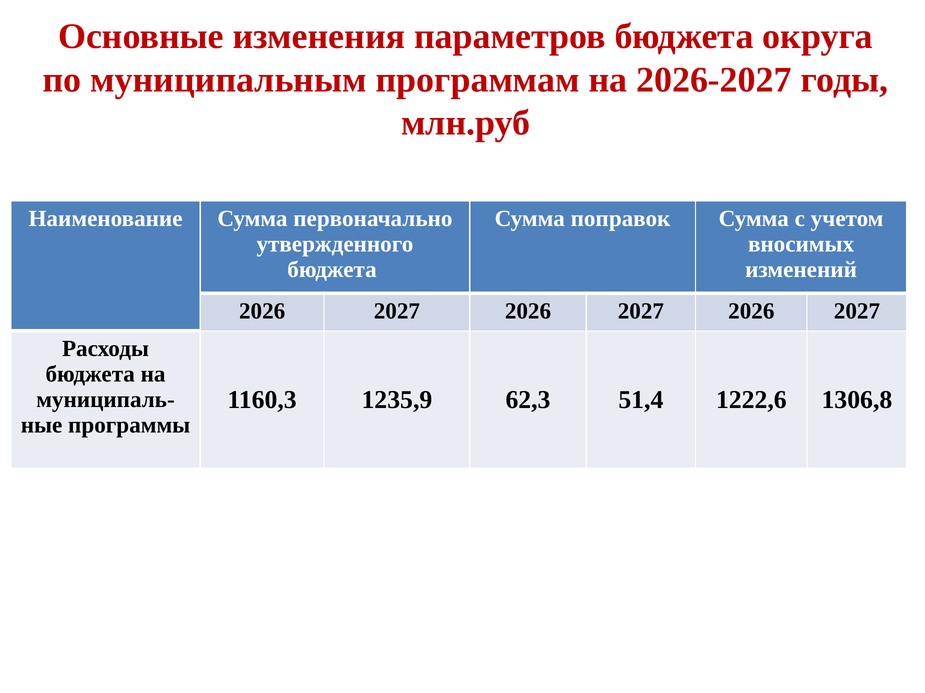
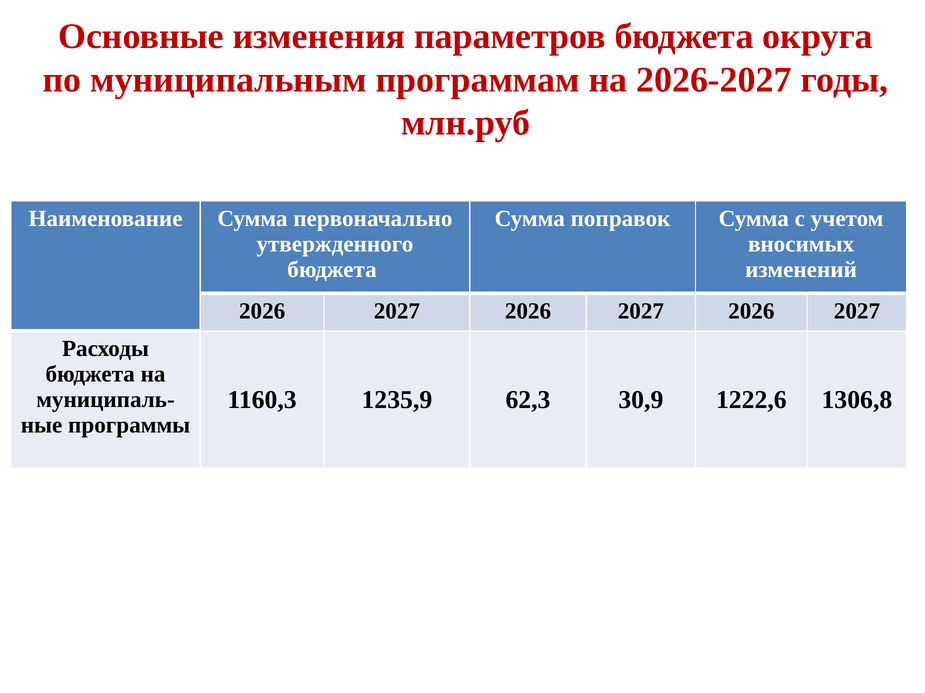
51,4: 51,4 -> 30,9
